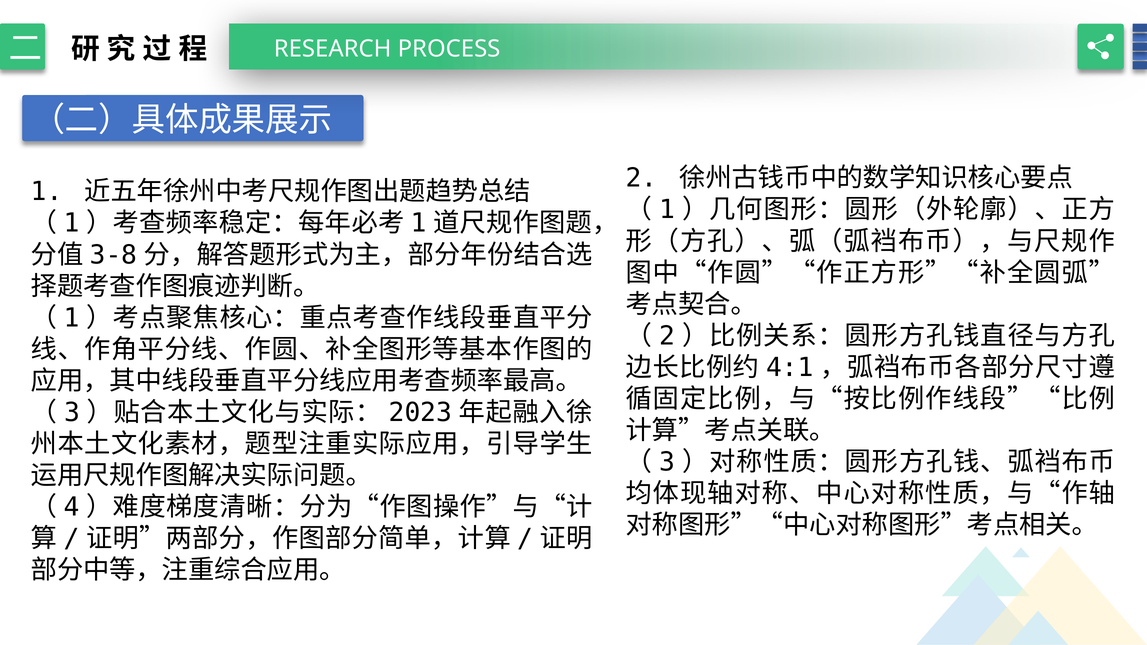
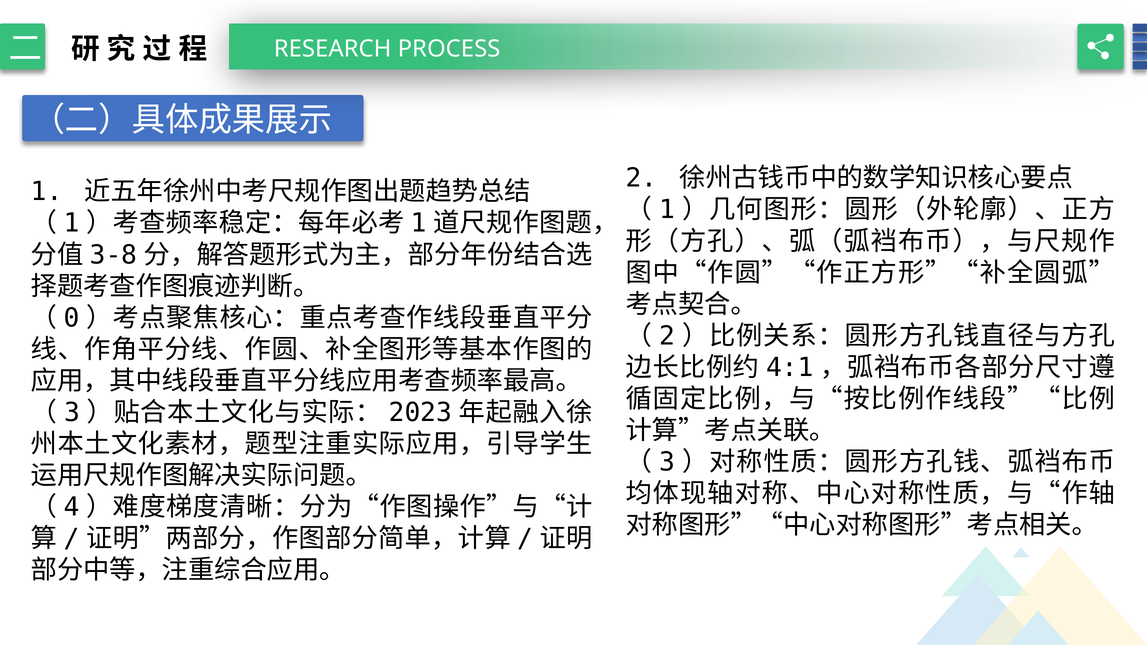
1 at (72, 318): 1 -> 0
